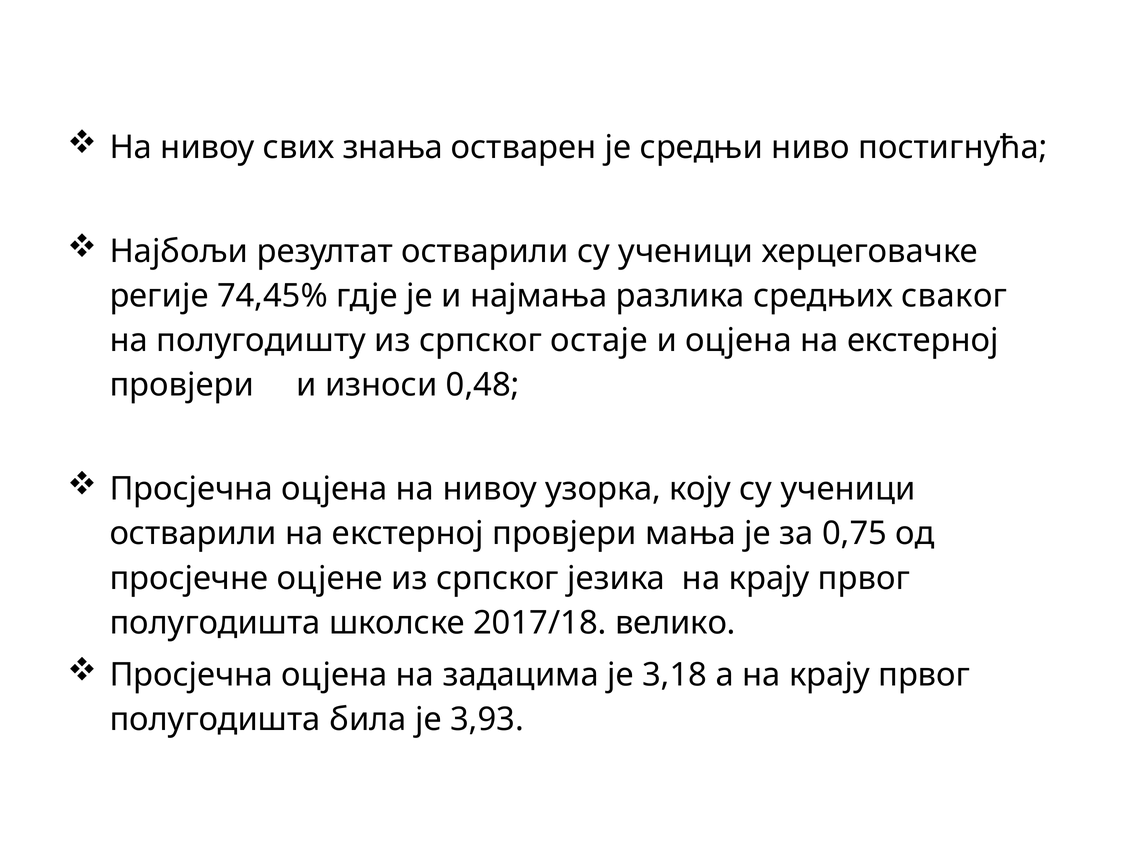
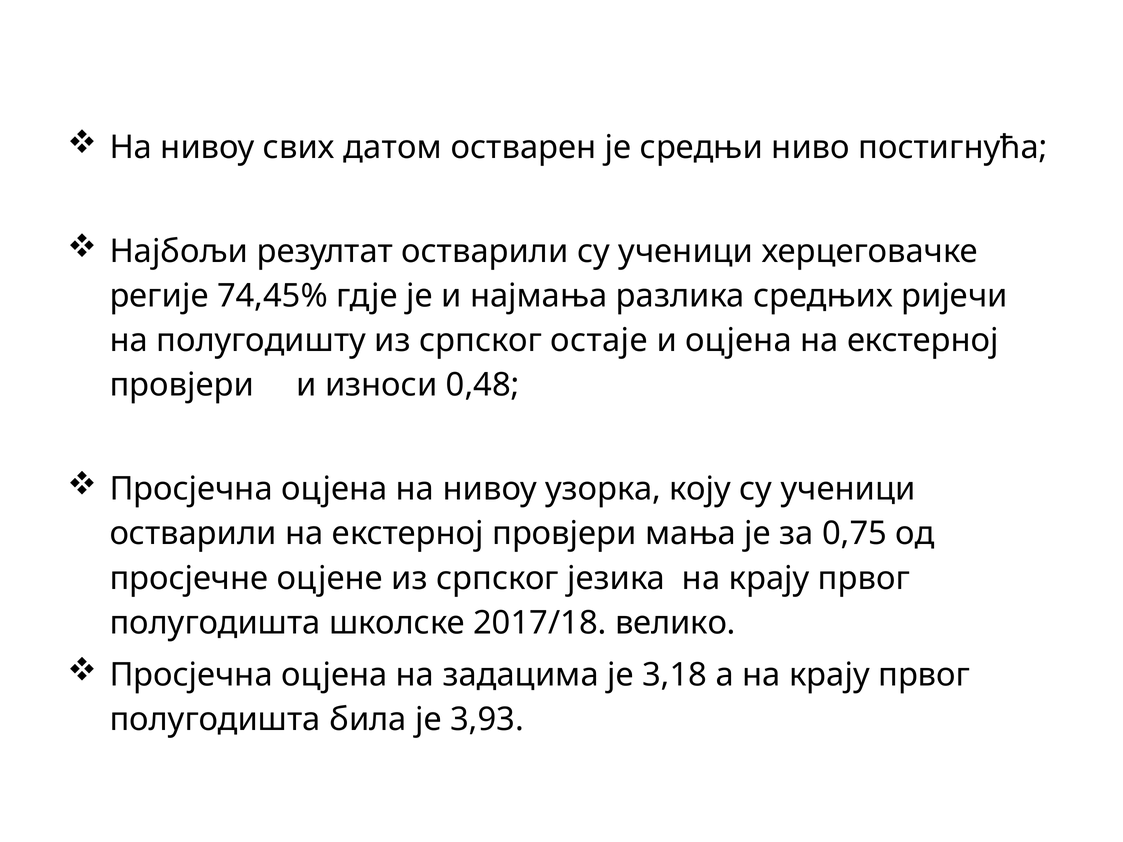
знања: знања -> датом
сваког: сваког -> ријечи
